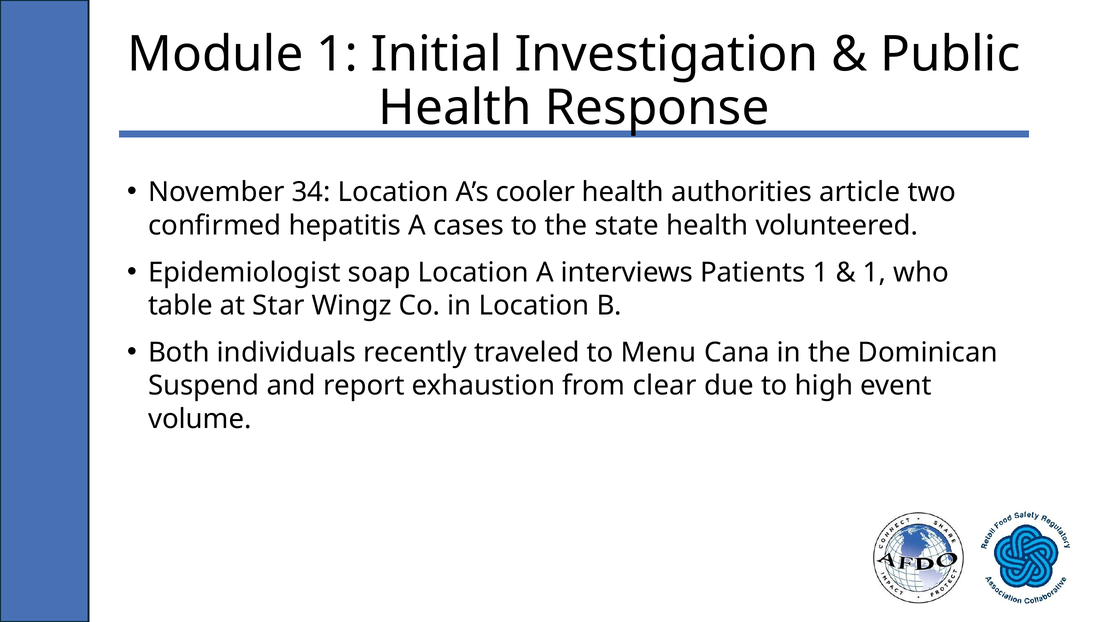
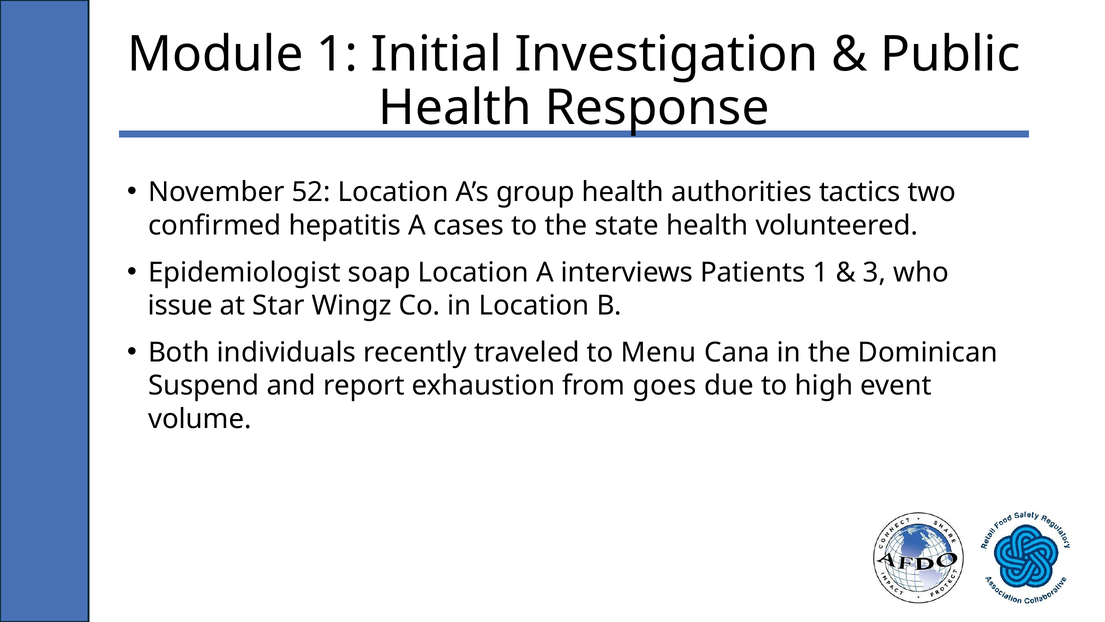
34: 34 -> 52
cooler: cooler -> group
article: article -> tactics
1 at (874, 272): 1 -> 3
table: table -> issue
clear: clear -> goes
